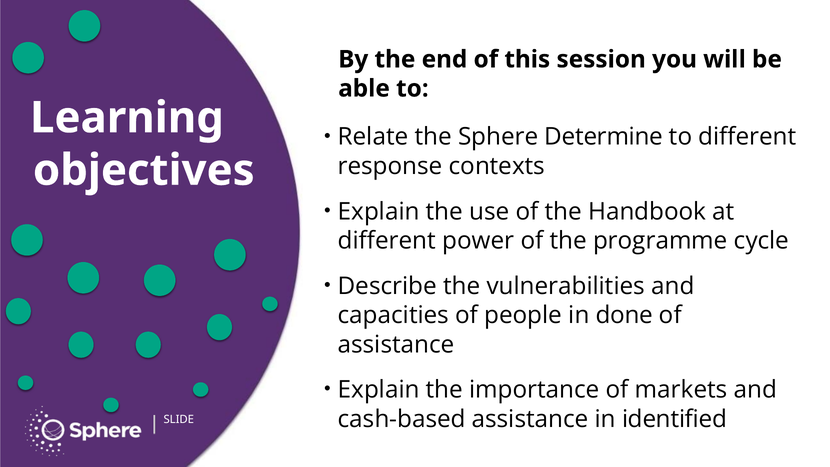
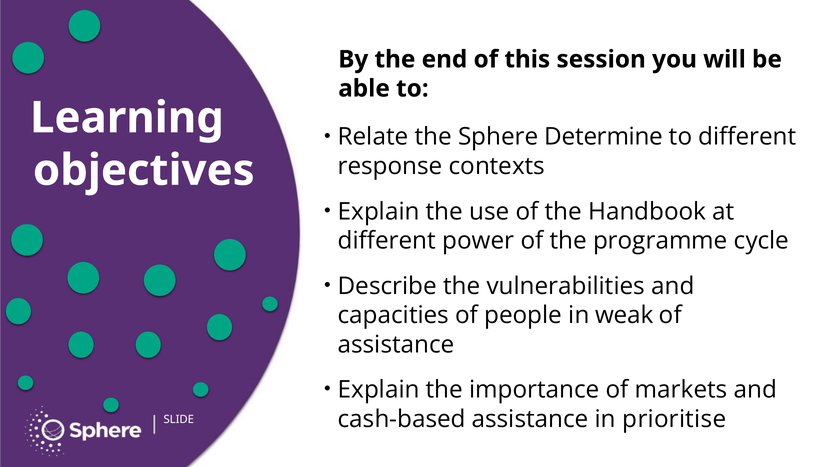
done: done -> weak
identified: identified -> prioritise
